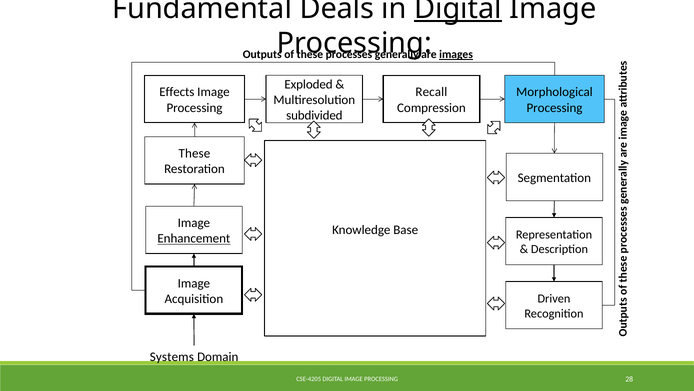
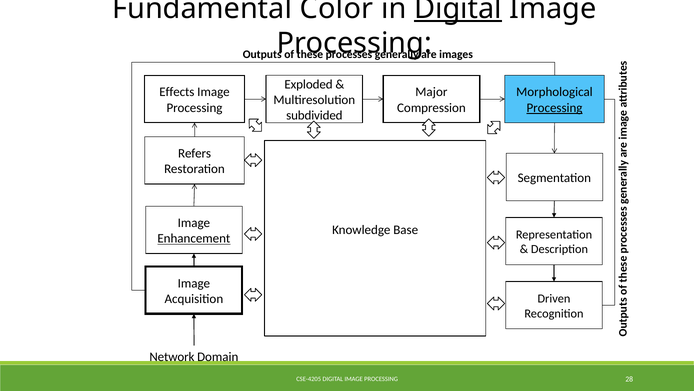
Deals: Deals -> Color
images underline: present -> none
Recall: Recall -> Major
Processing at (555, 108) underline: none -> present
These at (194, 153): These -> Refers
Systems: Systems -> Network
